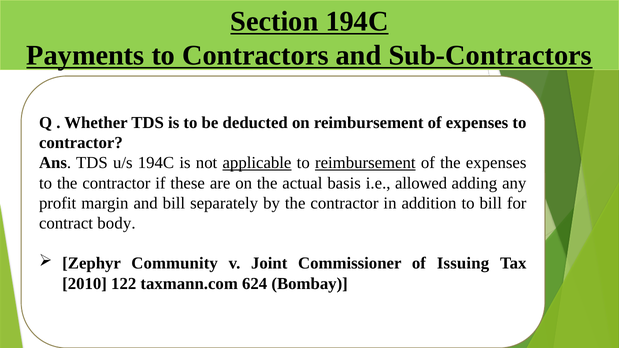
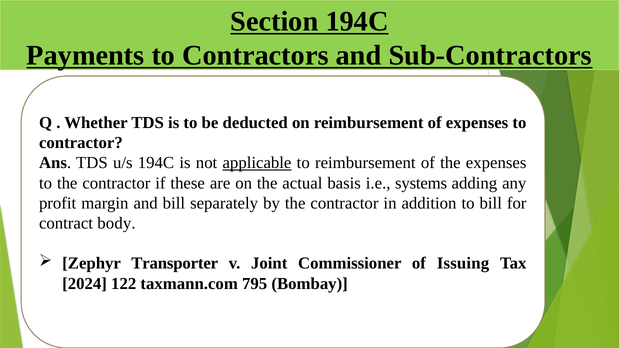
reimbursement at (365, 163) underline: present -> none
allowed: allowed -> systems
Community: Community -> Transporter
2010: 2010 -> 2024
624: 624 -> 795
